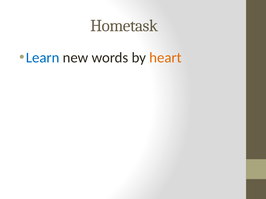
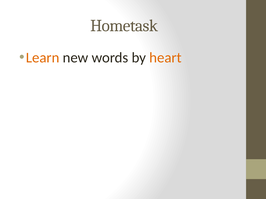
Learn colour: blue -> orange
